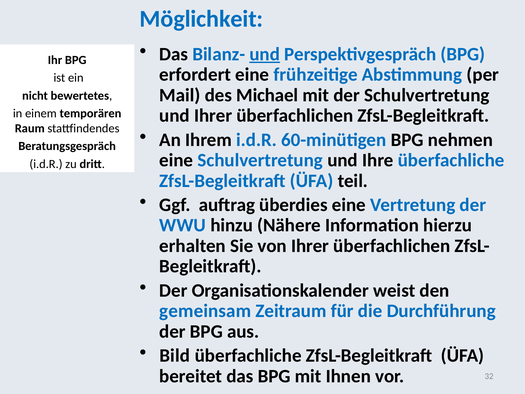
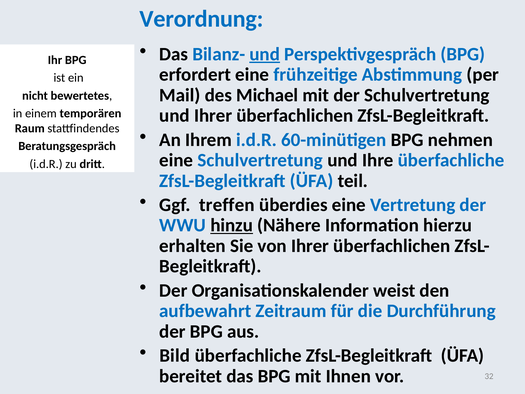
Möglichkeit: Möglichkeit -> Verordnung
auftrag: auftrag -> treffen
hinzu underline: none -> present
gemeinsam: gemeinsam -> aufbewahrt
